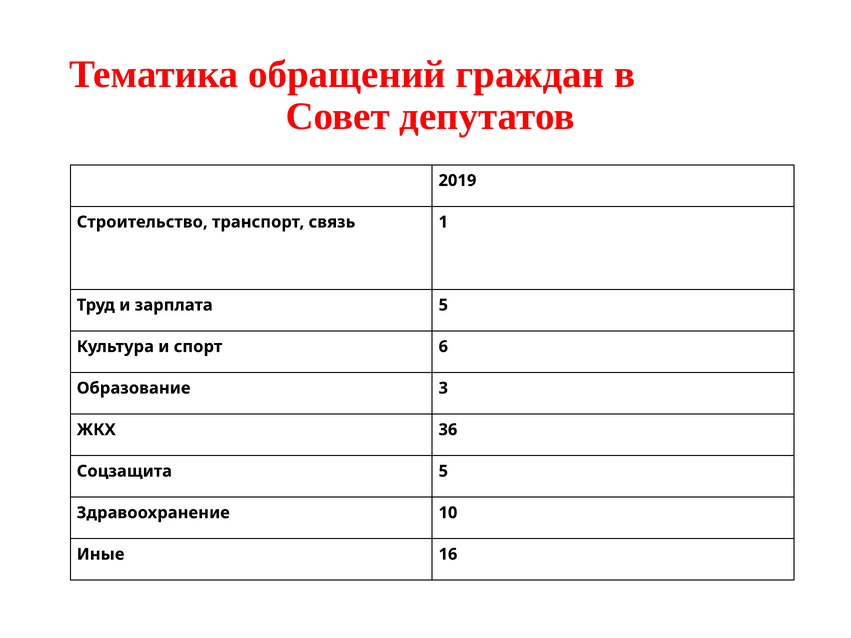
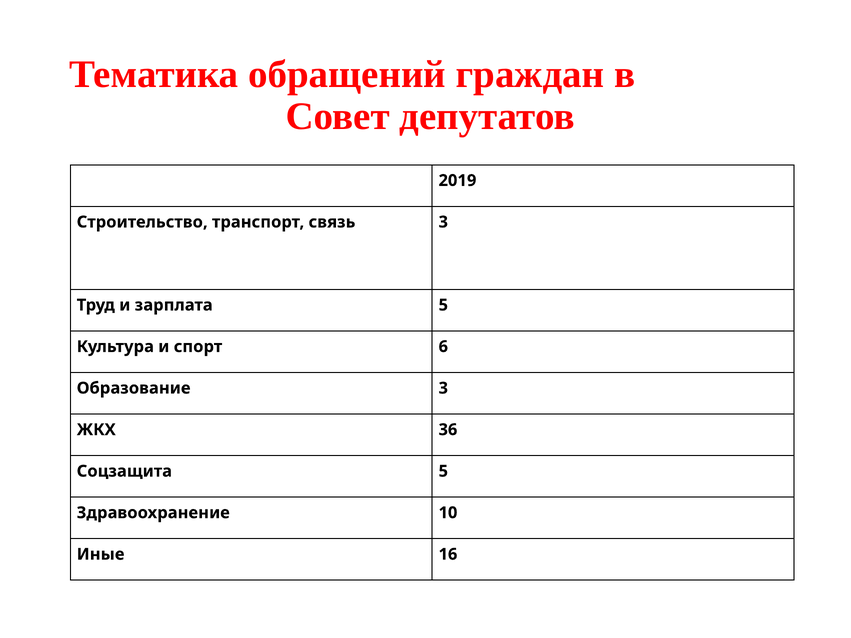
связь 1: 1 -> 3
